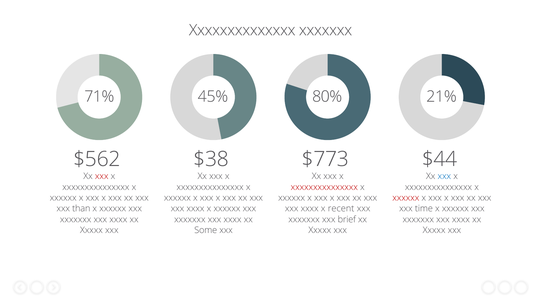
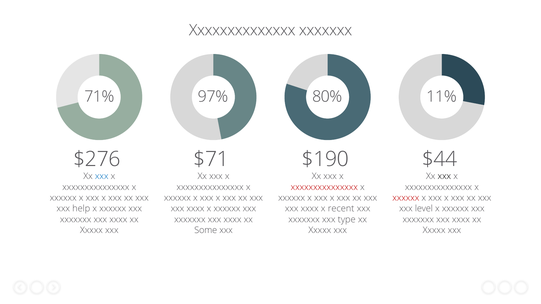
45%: 45% -> 97%
21%: 21% -> 11%
$562: $562 -> $276
$38: $38 -> $71
$773: $773 -> $190
xxx at (102, 176) colour: red -> blue
xxx at (444, 176) colour: blue -> black
than: than -> help
time: time -> level
brief: brief -> type
